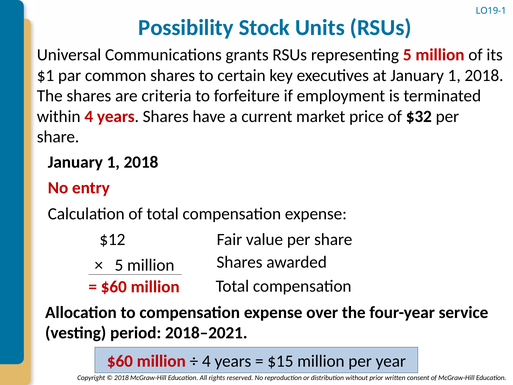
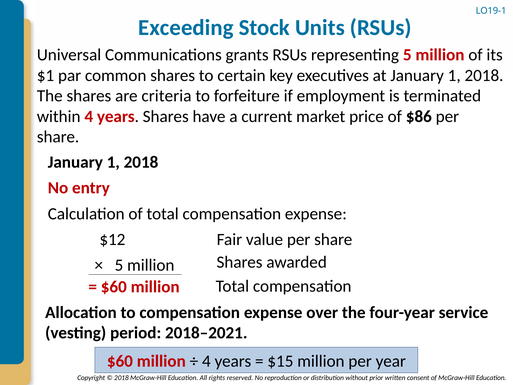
Possibility: Possibility -> Exceeding
$32: $32 -> $86
